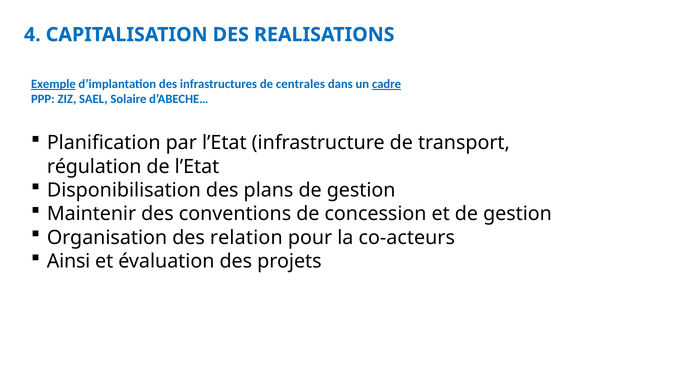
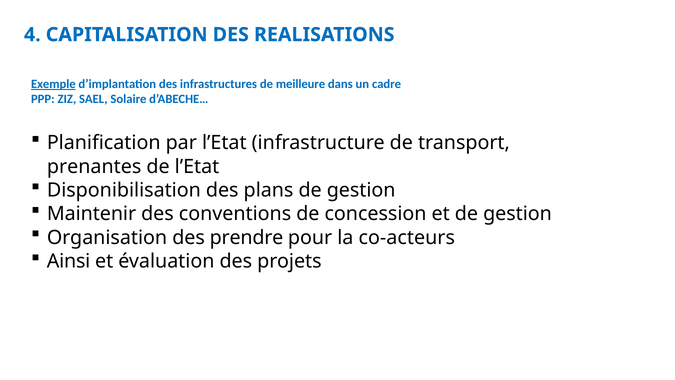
centrales: centrales -> meilleure
cadre underline: present -> none
régulation: régulation -> prenantes
relation: relation -> prendre
